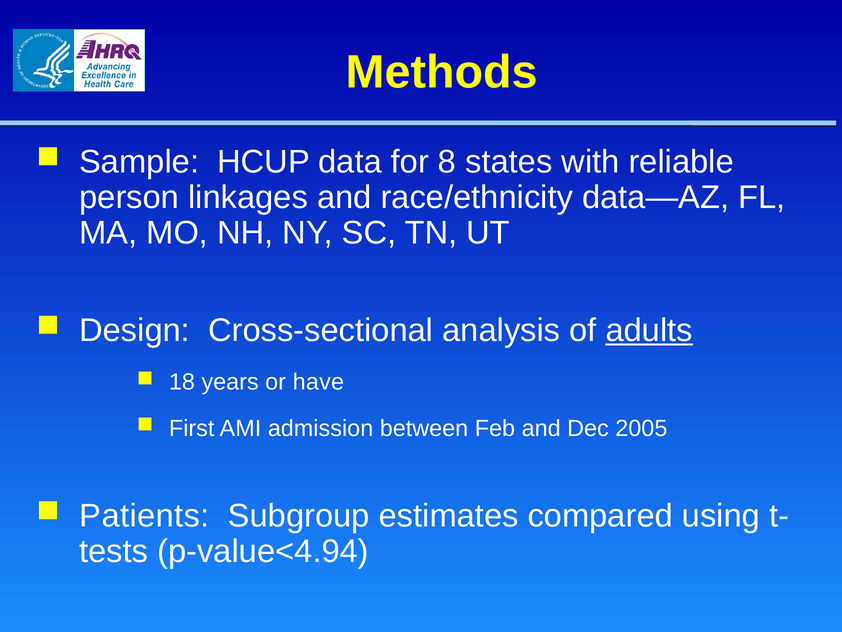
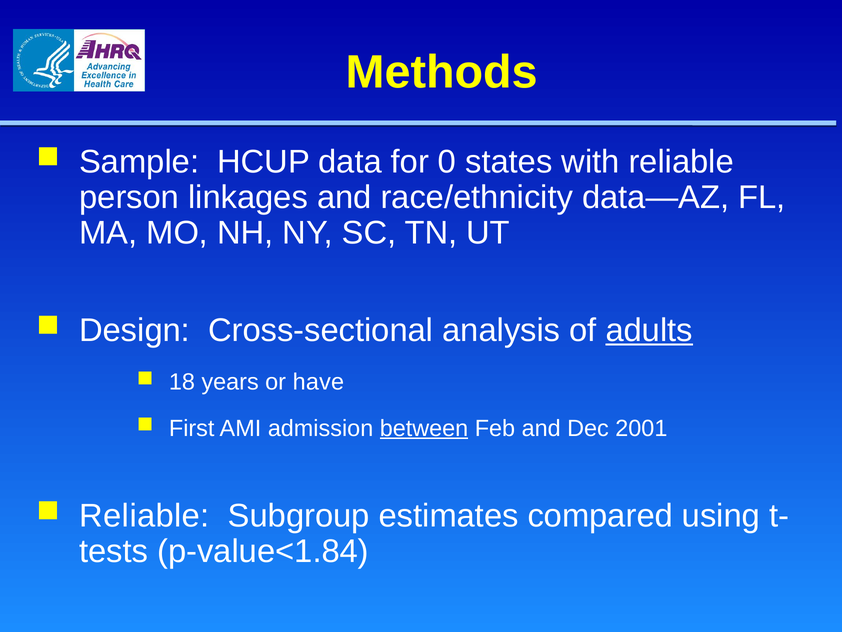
8: 8 -> 0
between underline: none -> present
2005: 2005 -> 2001
Patients at (144, 516): Patients -> Reliable
p-value<4.94: p-value<4.94 -> p-value<1.84
